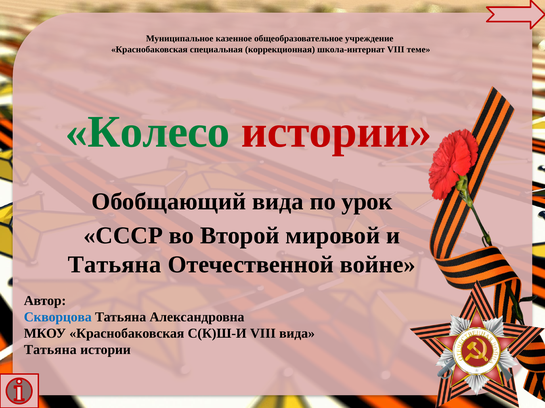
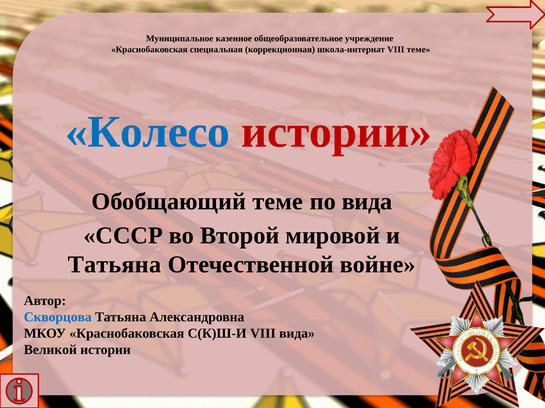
Колесо colour: green -> blue
Обобщающий вида: вида -> теме
по урок: урок -> вида
Татьяна at (50, 350): Татьяна -> Великой
